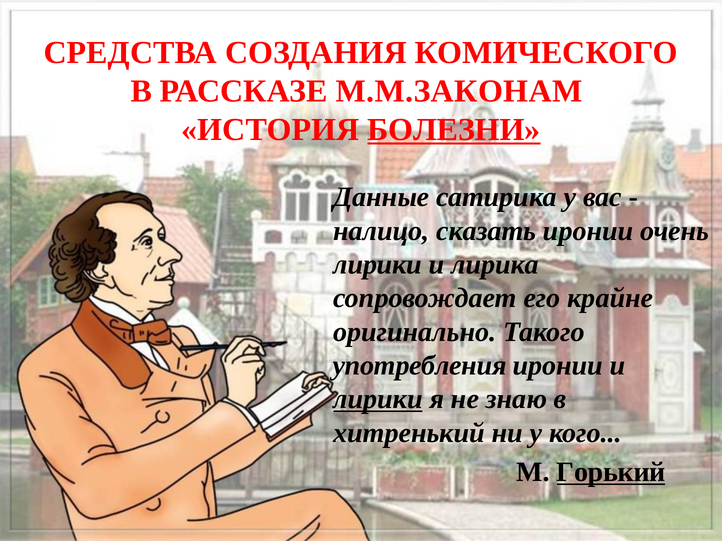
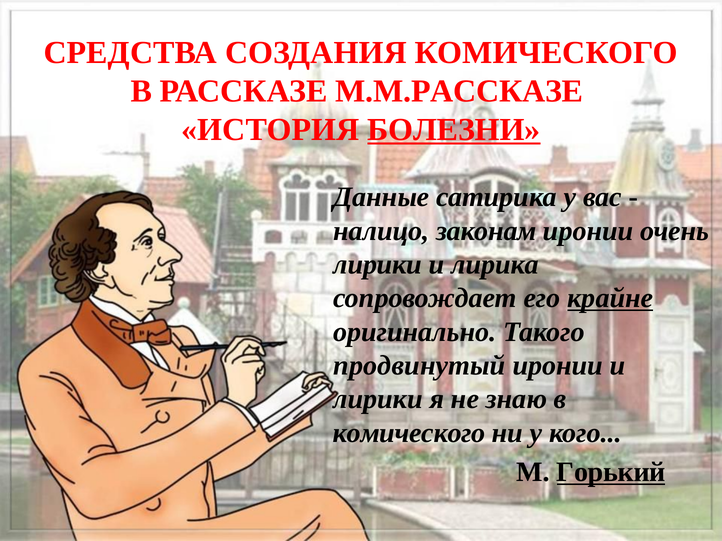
М.М.ЗАКОНАМ: М.М.ЗАКОНАМ -> М.М.РАССКАЗЕ
сказать: сказать -> законам
крайне underline: none -> present
употребления: употребления -> продвинутый
лирики at (378, 400) underline: present -> none
хитренький at (409, 433): хитренький -> комического
